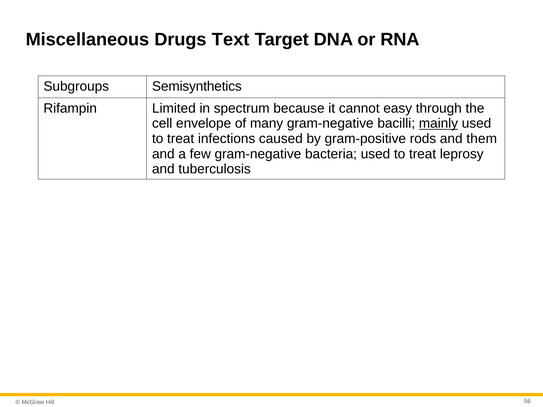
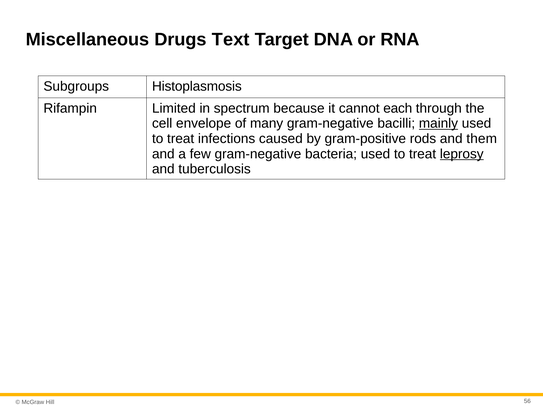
Semisynthetics: Semisynthetics -> Histoplasmosis
easy: easy -> each
leprosy underline: none -> present
